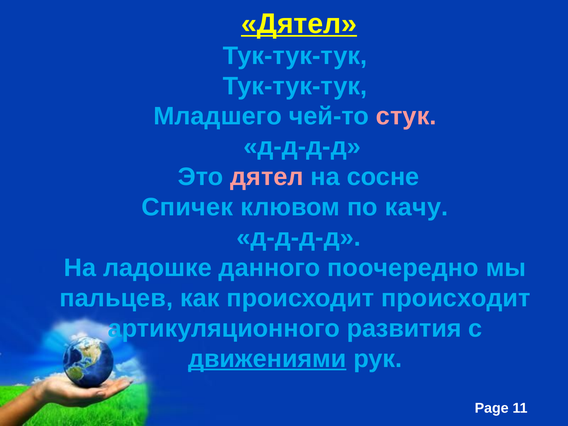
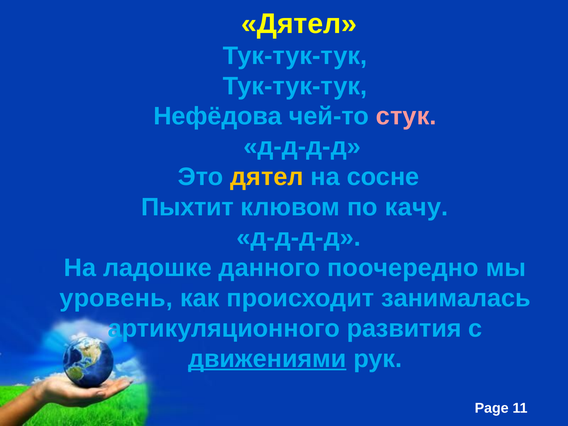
Дятел at (299, 24) underline: present -> none
Младшего: Младшего -> Нефёдова
дятел at (267, 177) colour: pink -> yellow
Спичек: Спичек -> Пыхтит
пальцев: пальцев -> уровень
происходит происходит: происходит -> занималась
